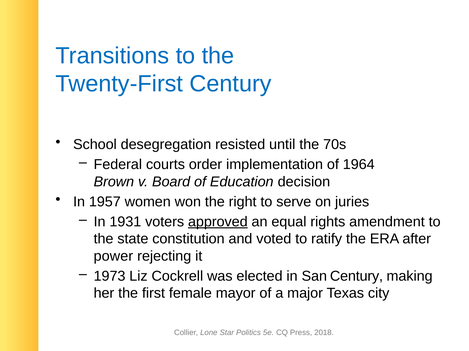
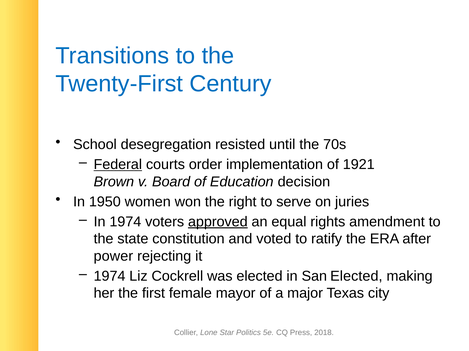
Federal underline: none -> present
1964: 1964 -> 1921
1957: 1957 -> 1950
In 1931: 1931 -> 1974
1973 at (110, 277): 1973 -> 1974
San Century: Century -> Elected
